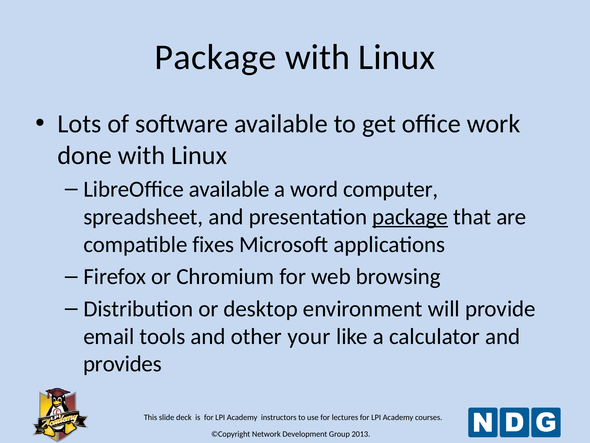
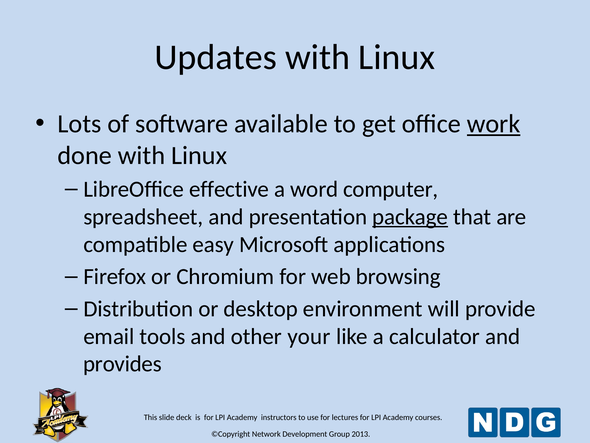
Package at (215, 57): Package -> Updates
work underline: none -> present
LibreOffice available: available -> effective
fixes: fixes -> easy
